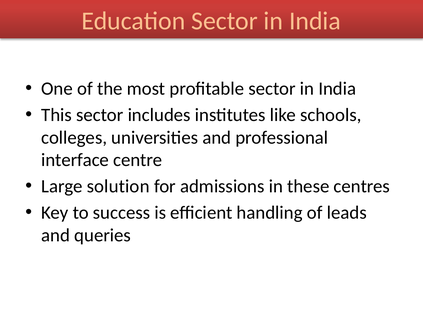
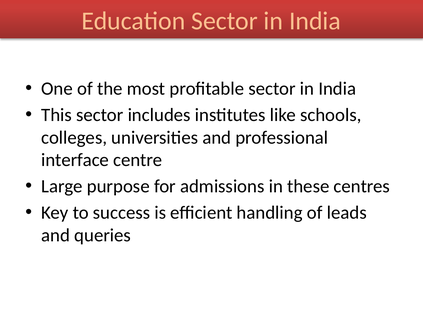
solution: solution -> purpose
